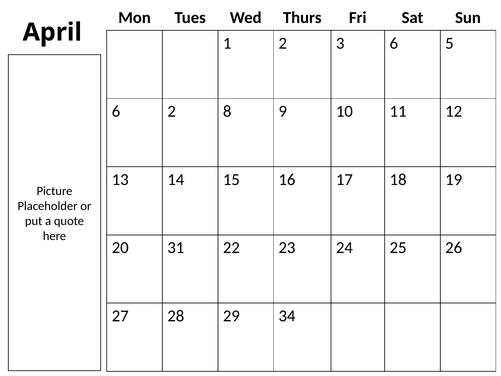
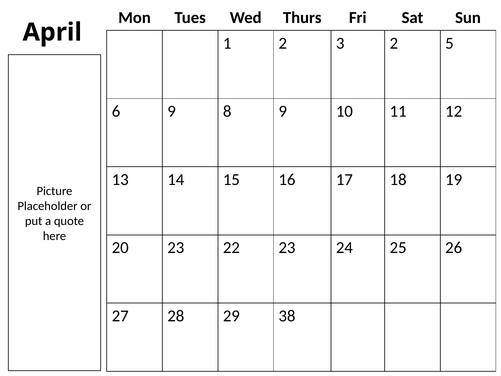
3 6: 6 -> 2
6 2: 2 -> 9
20 31: 31 -> 23
34: 34 -> 38
